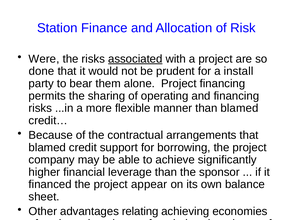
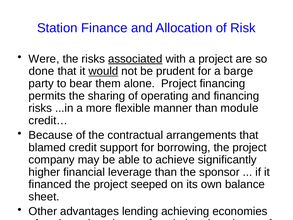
would underline: none -> present
install: install -> barge
than blamed: blamed -> module
appear: appear -> seeped
relating: relating -> lending
